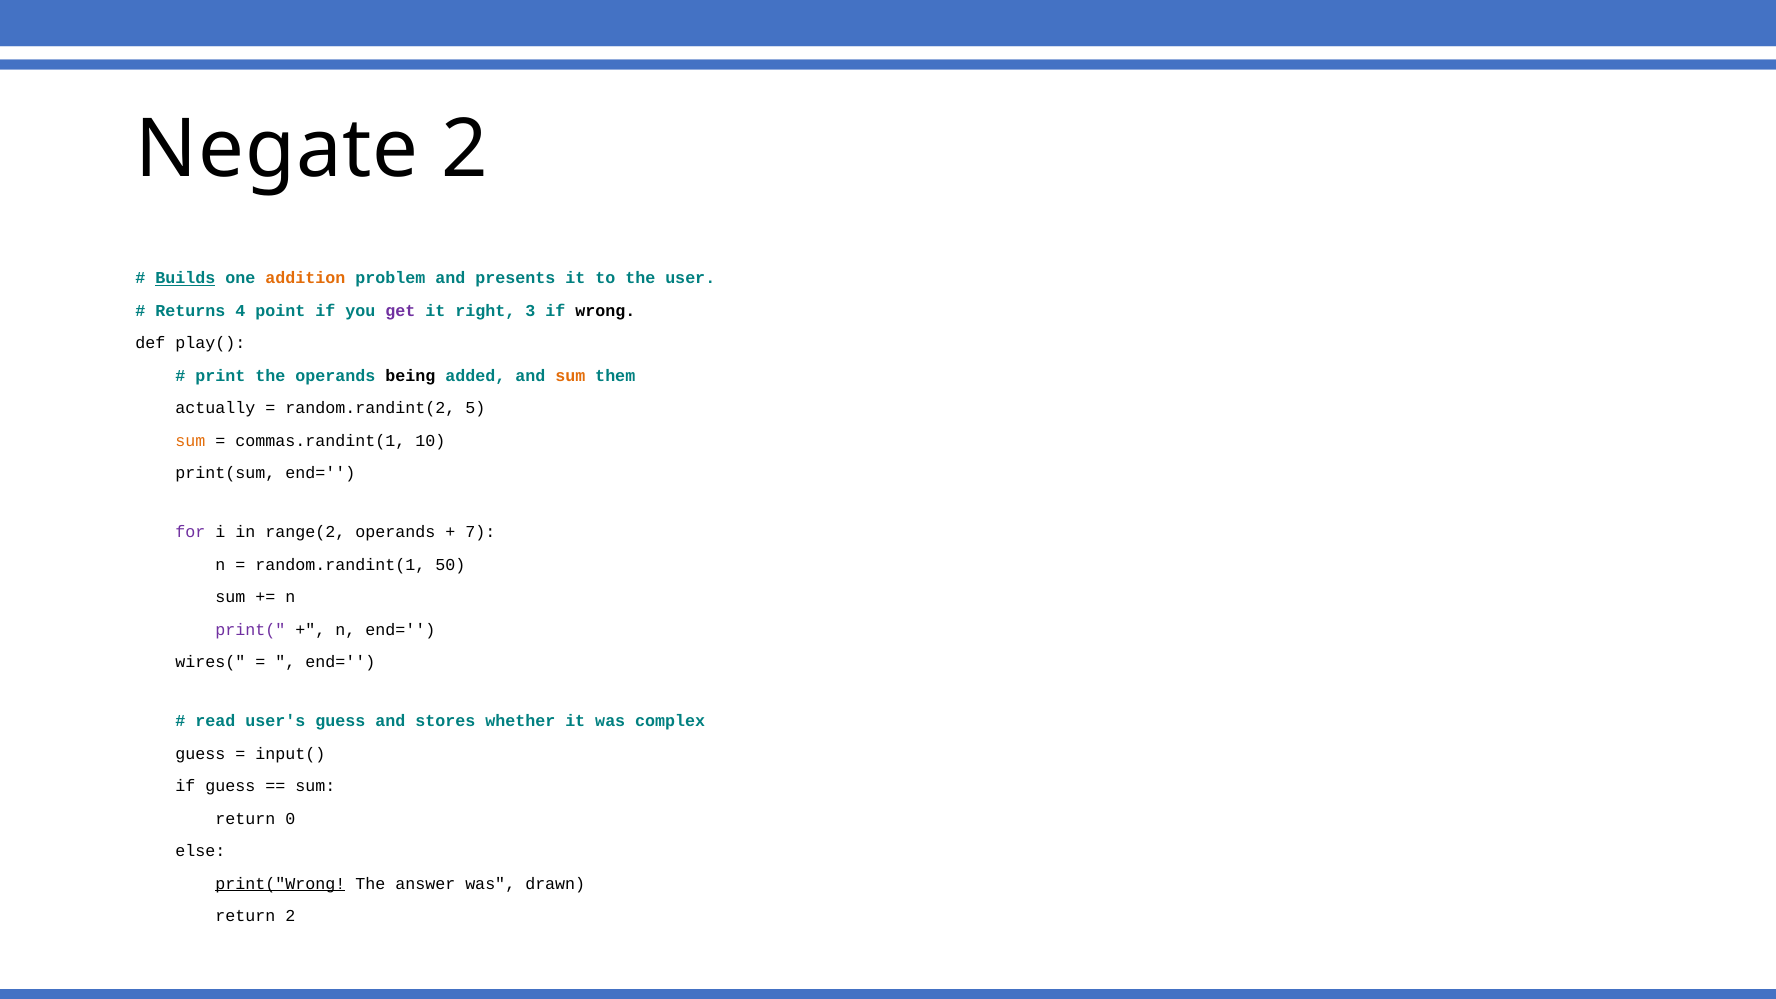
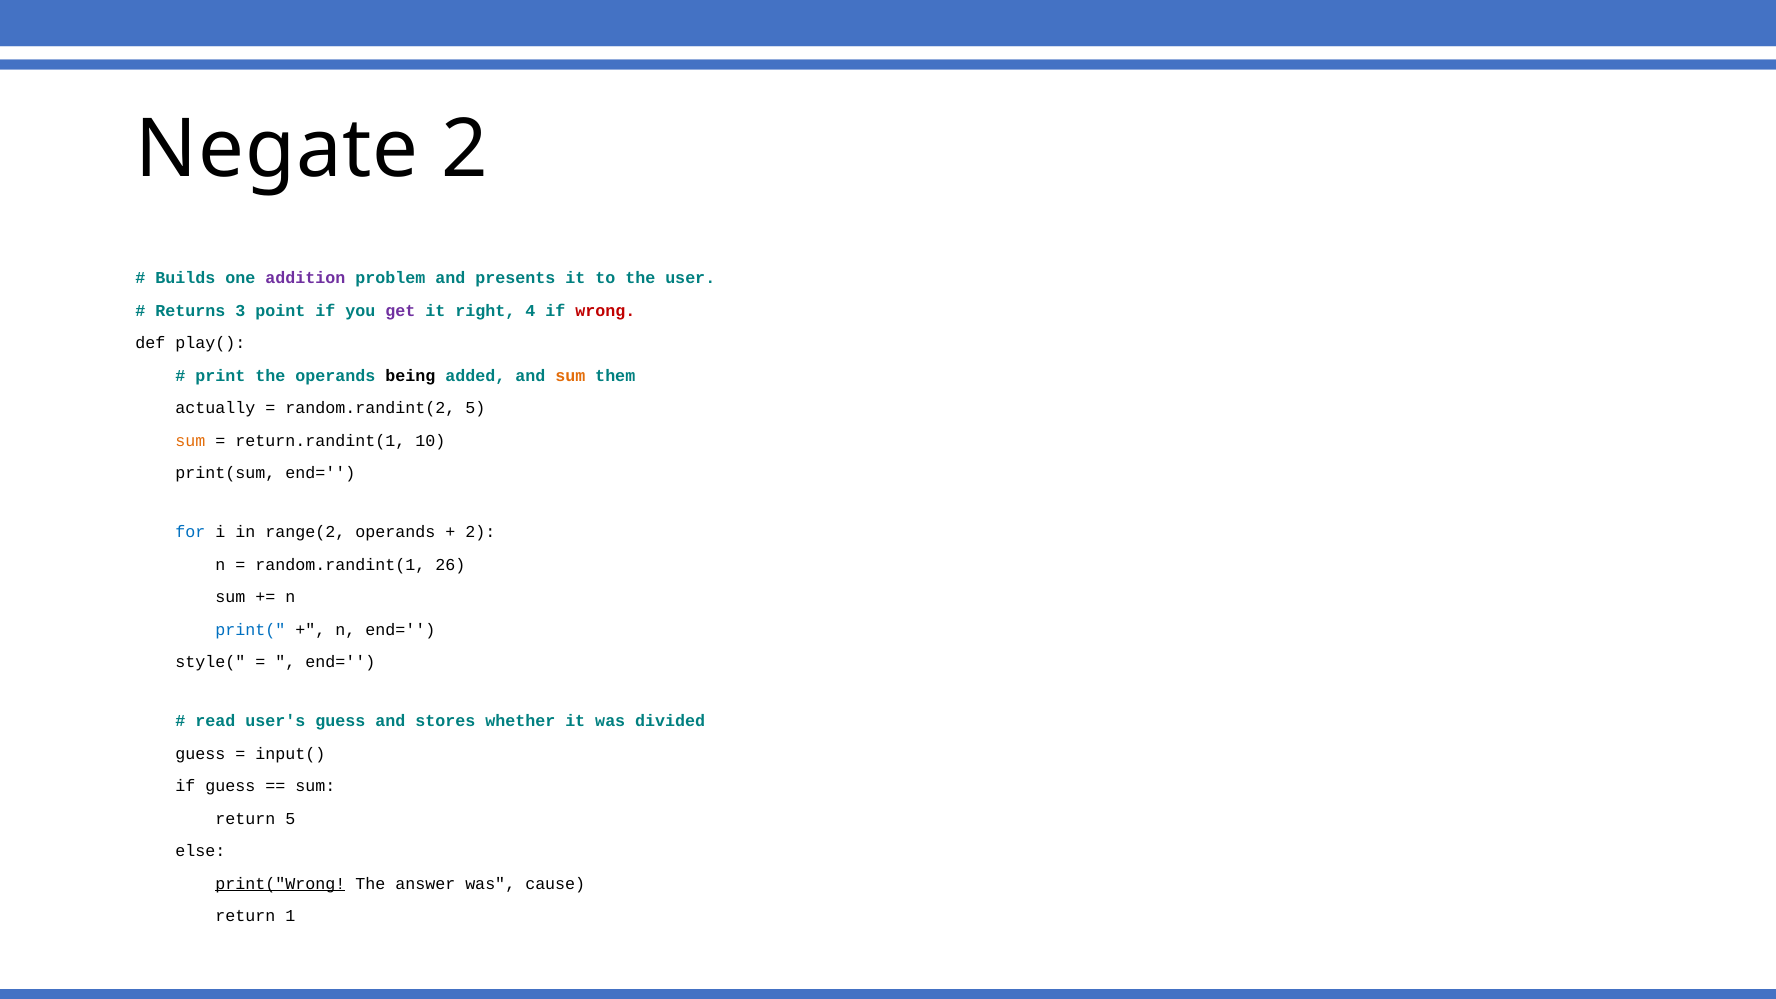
Builds underline: present -> none
addition colour: orange -> purple
4: 4 -> 3
3: 3 -> 4
wrong colour: black -> red
commas.randint(1: commas.randint(1 -> return.randint(1
for colour: purple -> blue
7 at (480, 532): 7 -> 2
50: 50 -> 26
print( colour: purple -> blue
wires(: wires( -> style(
complex: complex -> divided
return 0: 0 -> 5
drawn: drawn -> cause
return 2: 2 -> 1
